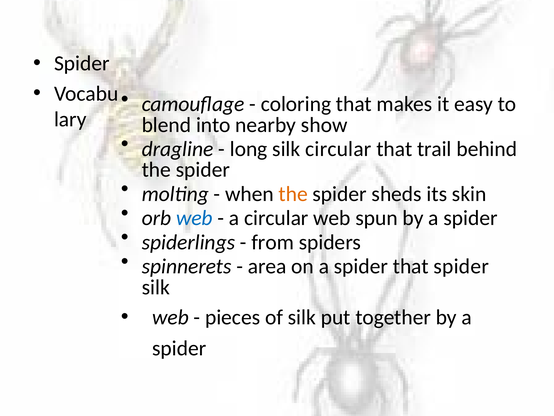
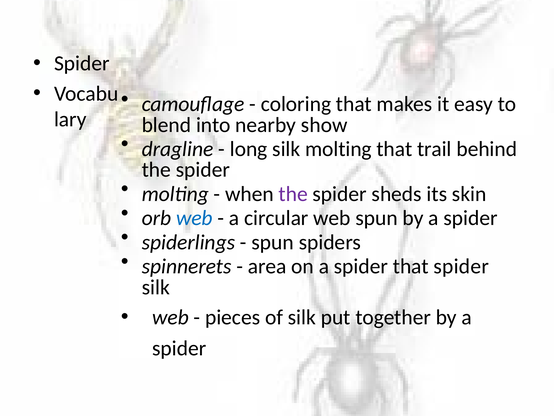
silk circular: circular -> molting
the at (293, 194) colour: orange -> purple
from at (273, 242): from -> spun
